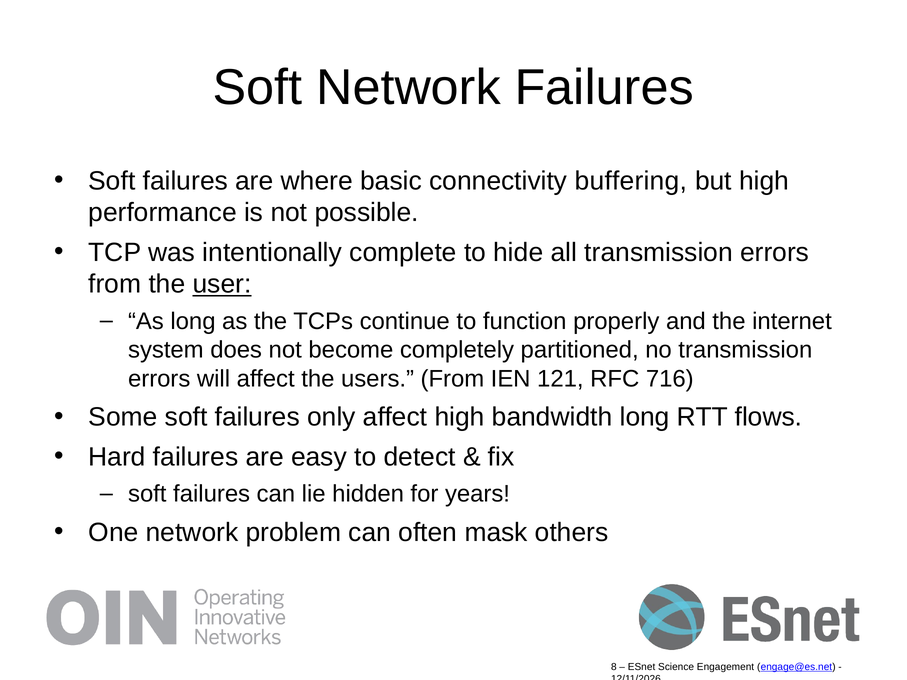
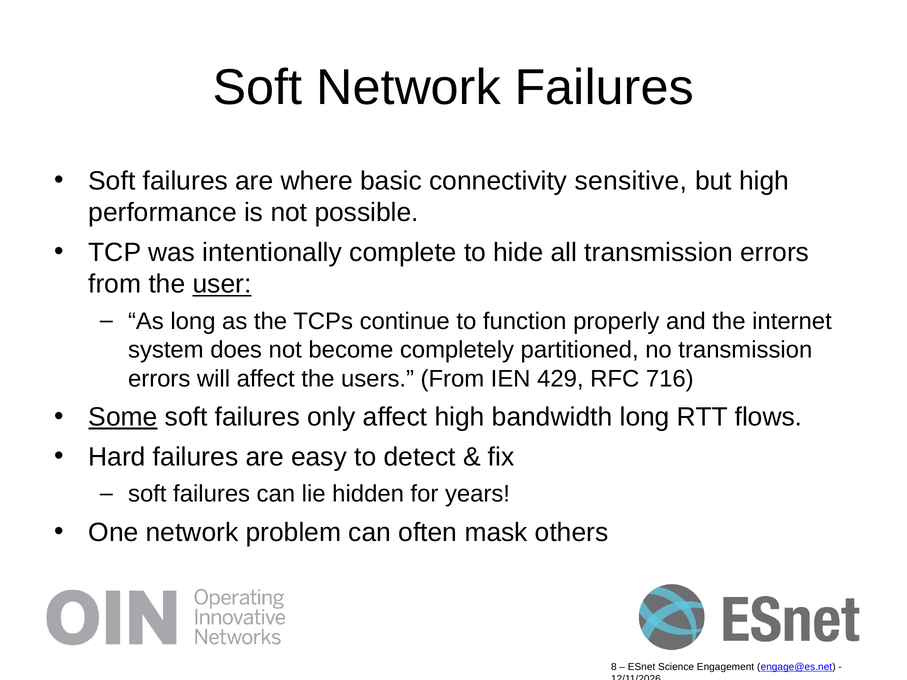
buffering: buffering -> sensitive
121: 121 -> 429
Some underline: none -> present
